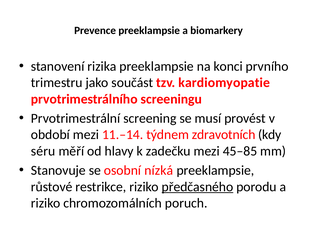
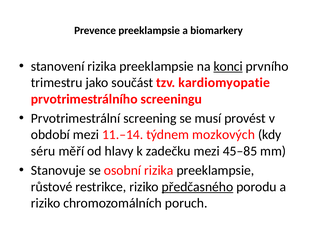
konci underline: none -> present
zdravotních: zdravotních -> mozkových
osobní nízká: nízká -> rizika
